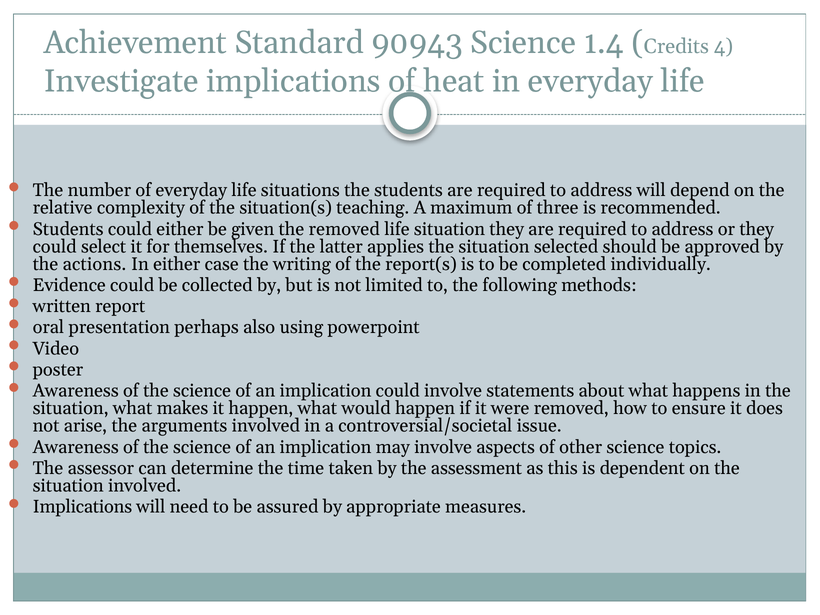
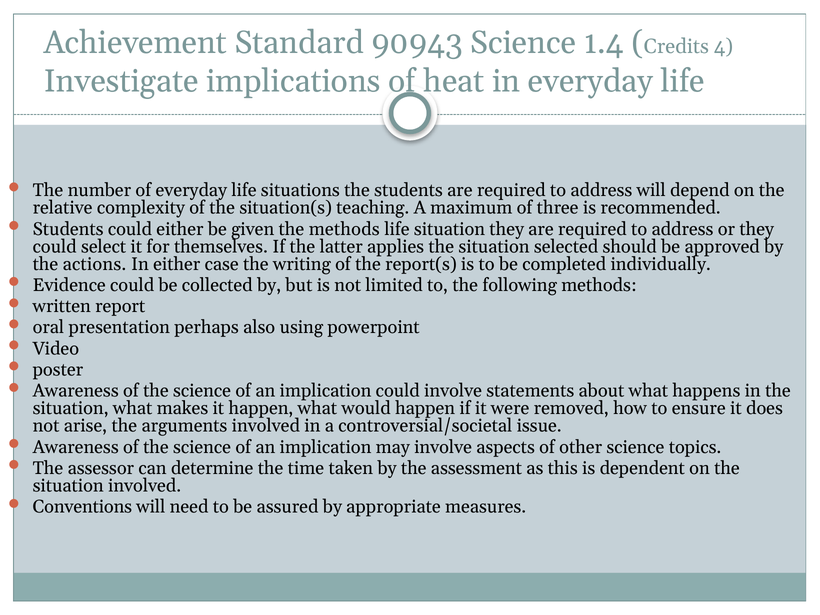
the removed: removed -> methods
Implications at (82, 507): Implications -> Conventions
